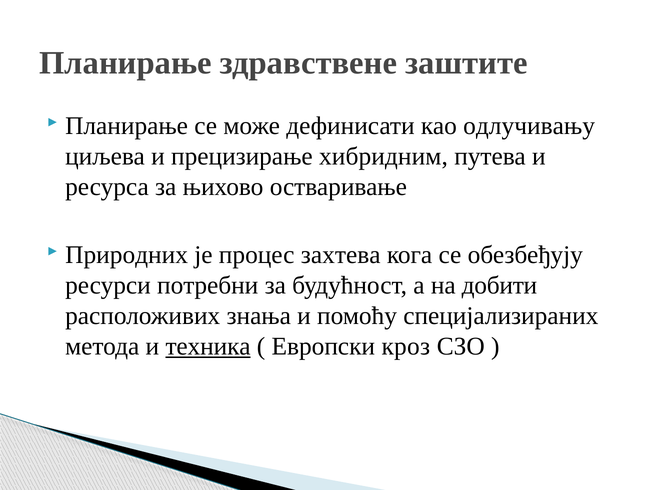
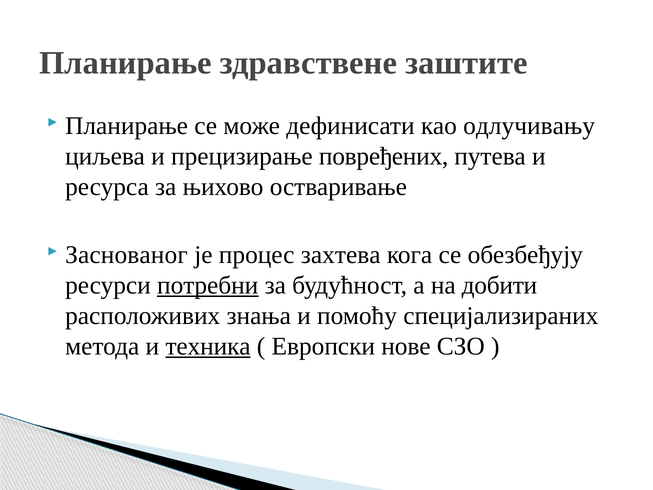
хибридним: хибридним -> повређених
Природних: Природних -> Заснованог
потребни underline: none -> present
кроз: кроз -> нове
